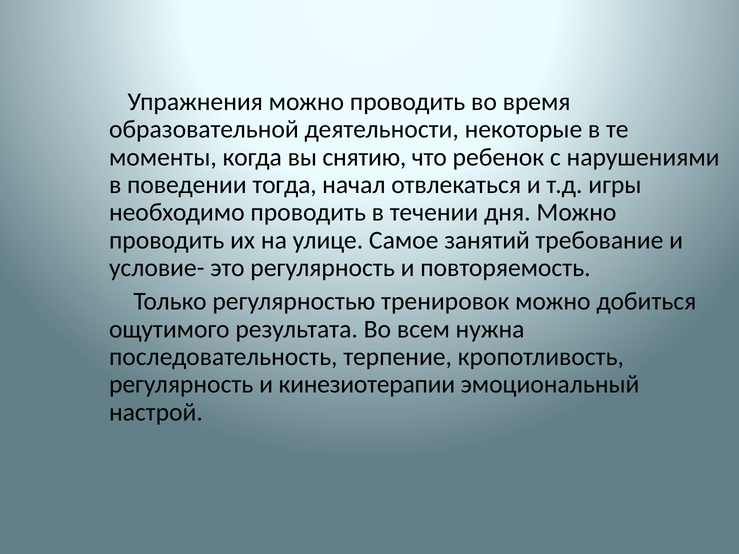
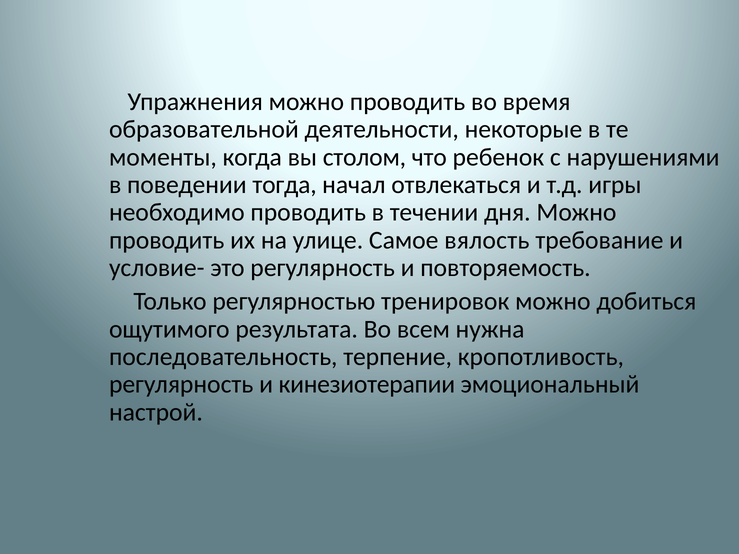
снятию: снятию -> столом
занятий: занятий -> вялость
